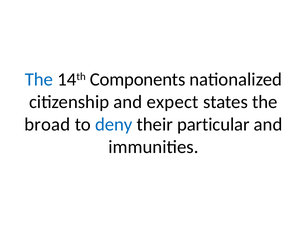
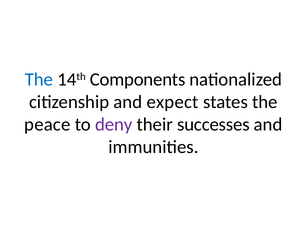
broad: broad -> peace
deny colour: blue -> purple
particular: particular -> successes
